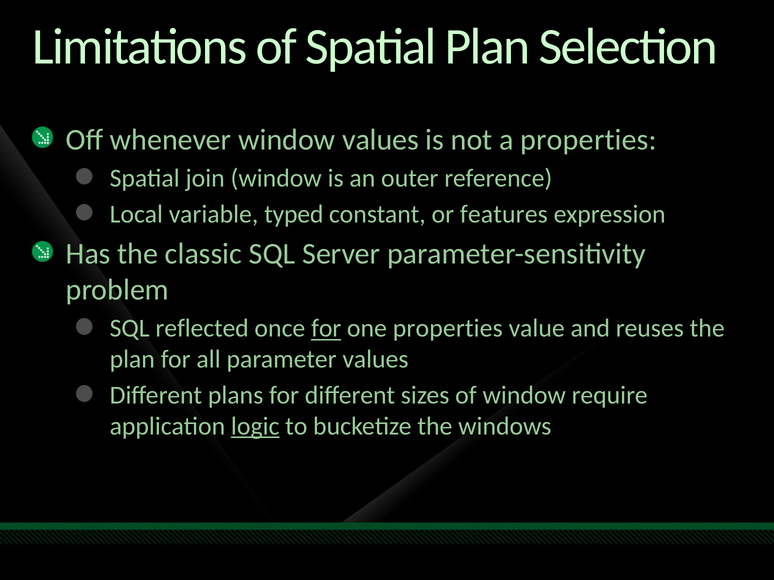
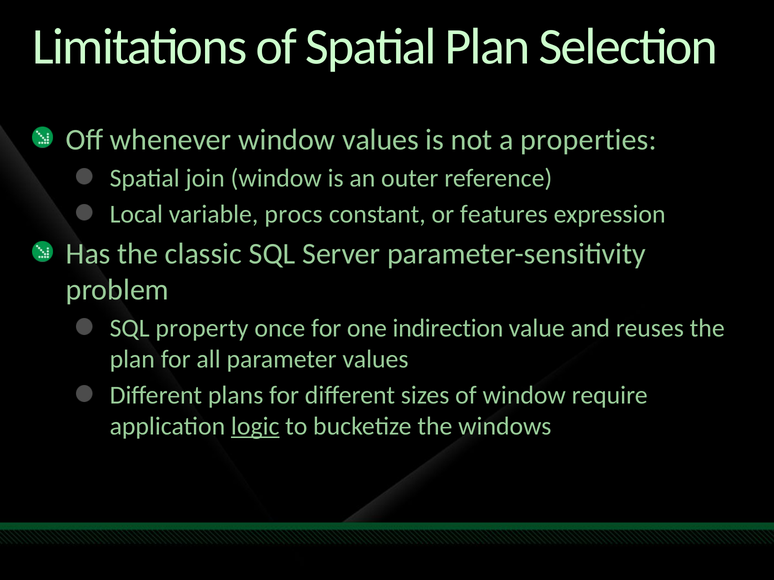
typed: typed -> procs
reflected: reflected -> property
for at (326, 329) underline: present -> none
one properties: properties -> indirection
